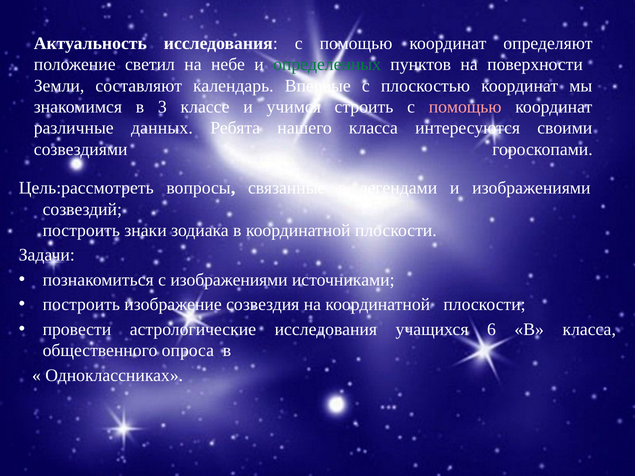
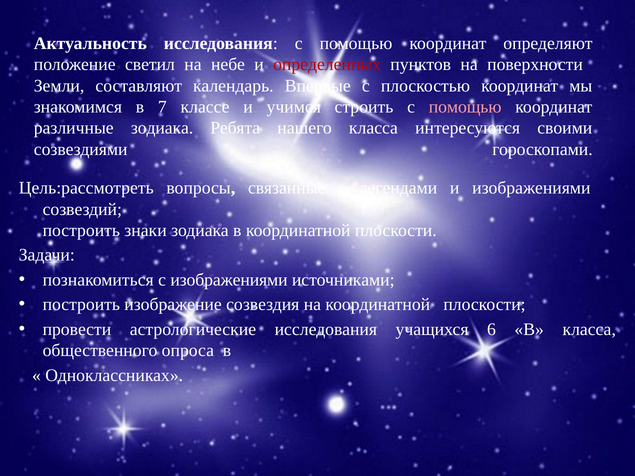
определенных colour: green -> red
3: 3 -> 7
различные данных: данных -> зодиака
